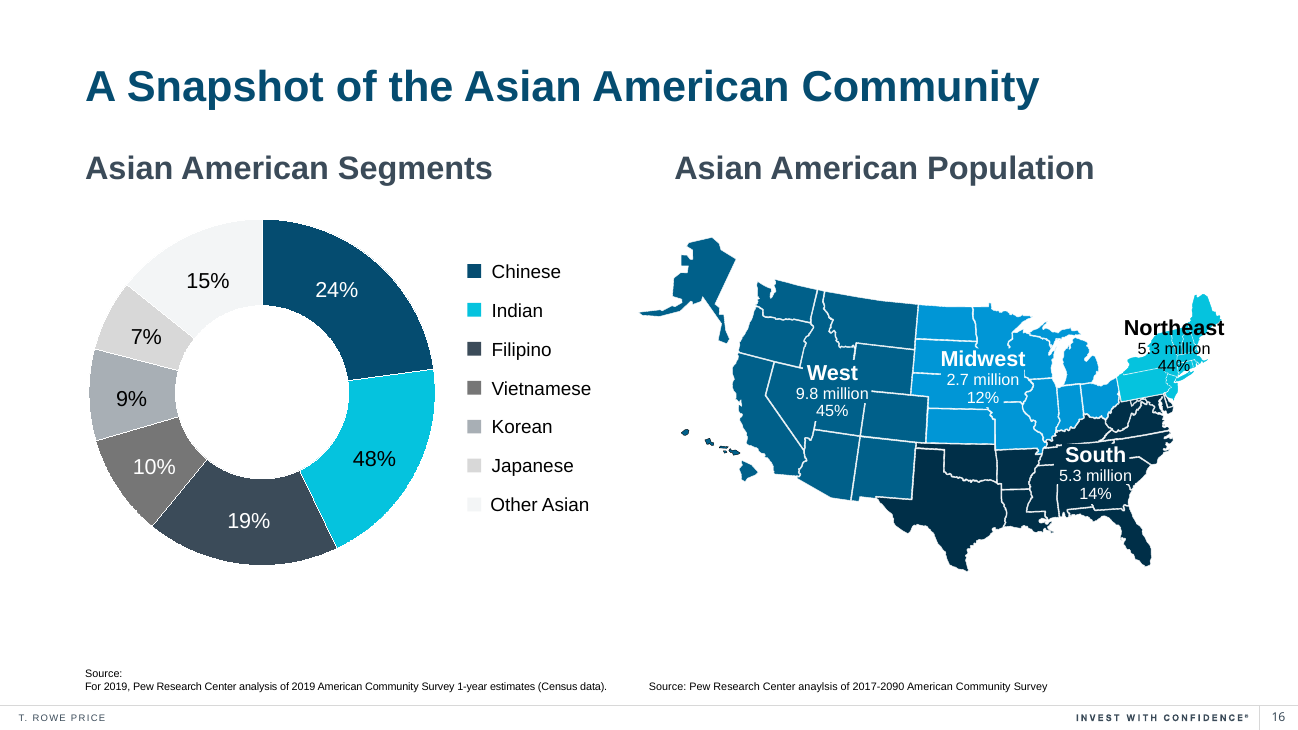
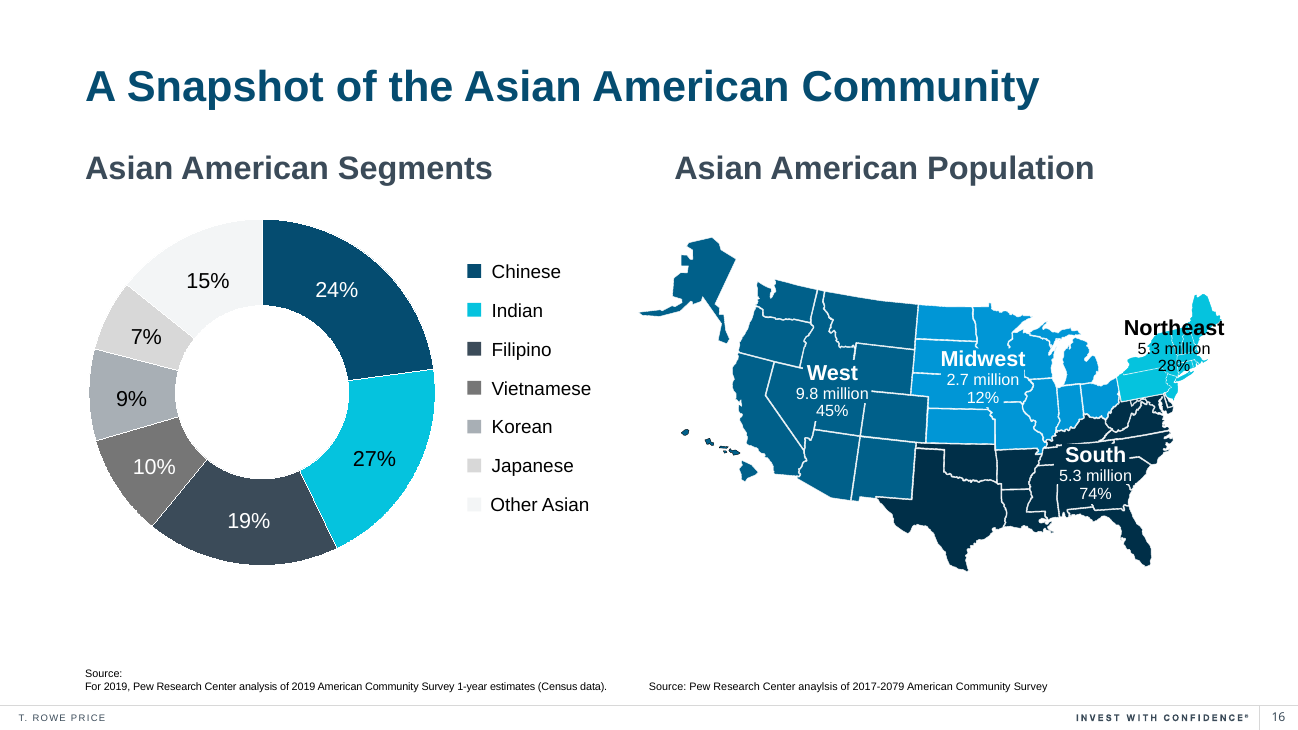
44%: 44% -> 28%
48%: 48% -> 27%
14%: 14% -> 74%
2017-2090: 2017-2090 -> 2017-2079
